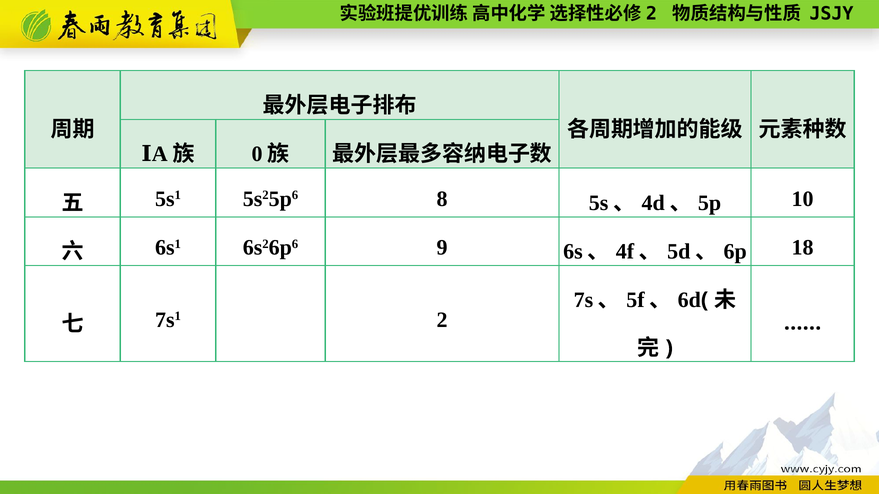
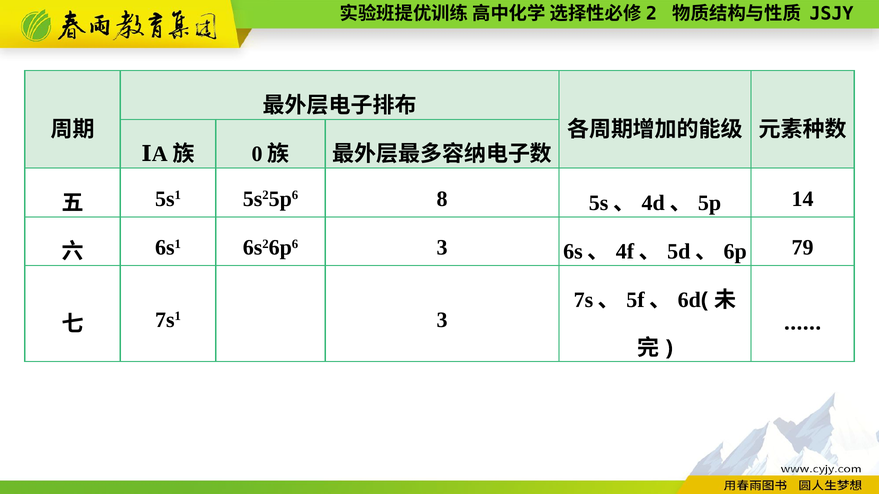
10: 10 -> 14
6s26p6 9: 9 -> 3
18: 18 -> 79
7s1 2: 2 -> 3
